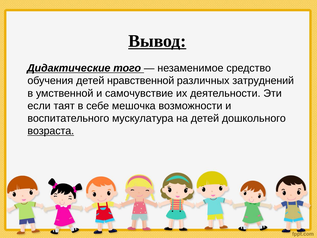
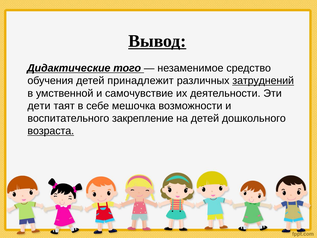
нравственной: нравственной -> принадлежит
затруднений underline: none -> present
если: если -> дети
мускулатура: мускулатура -> закрепление
